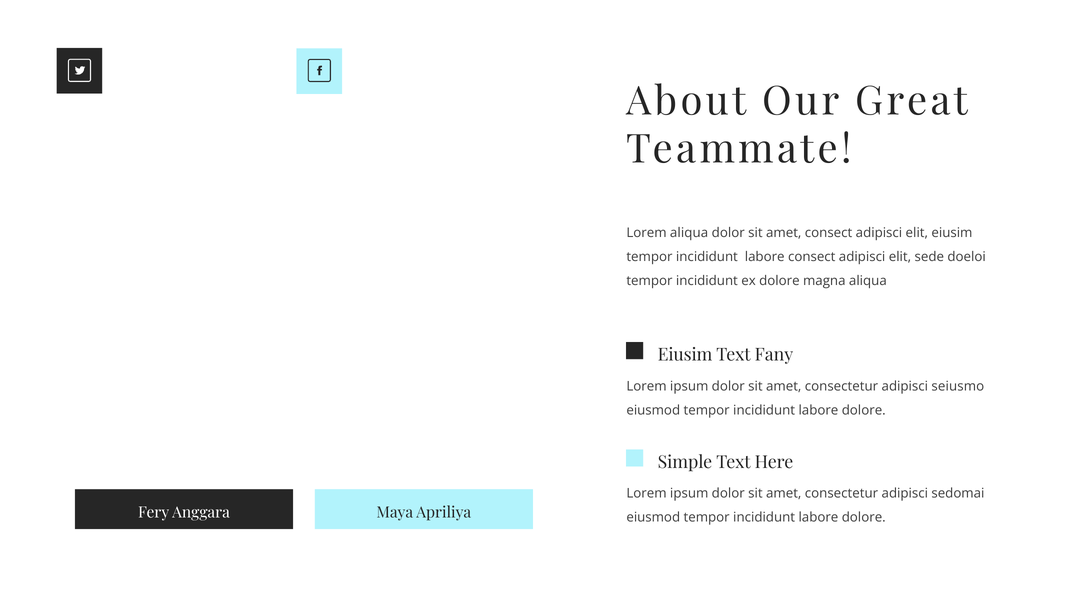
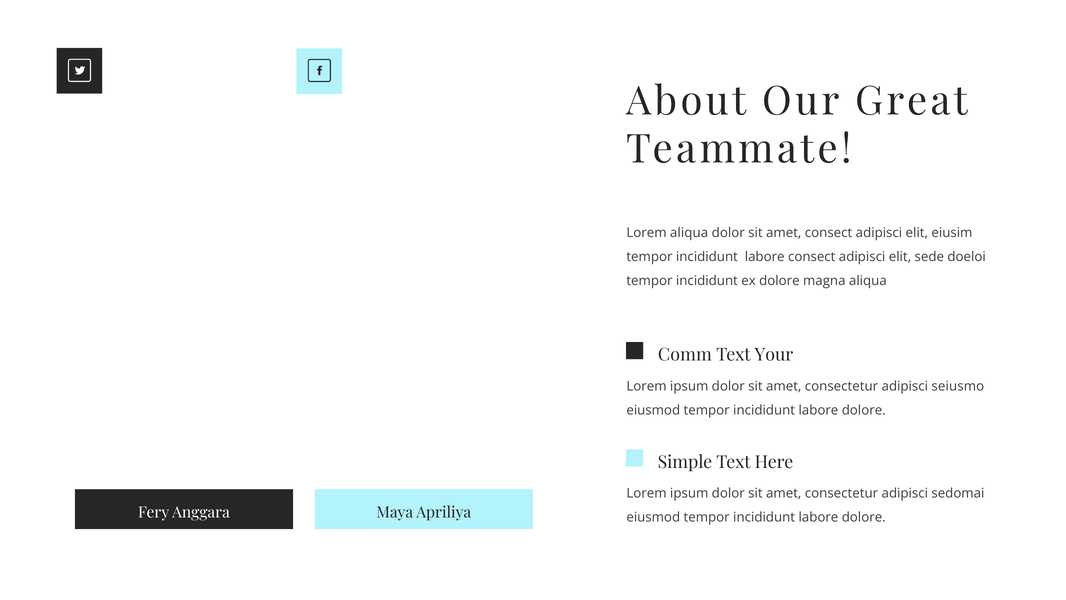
Eiusim at (685, 355): Eiusim -> Comm
Fany: Fany -> Your
